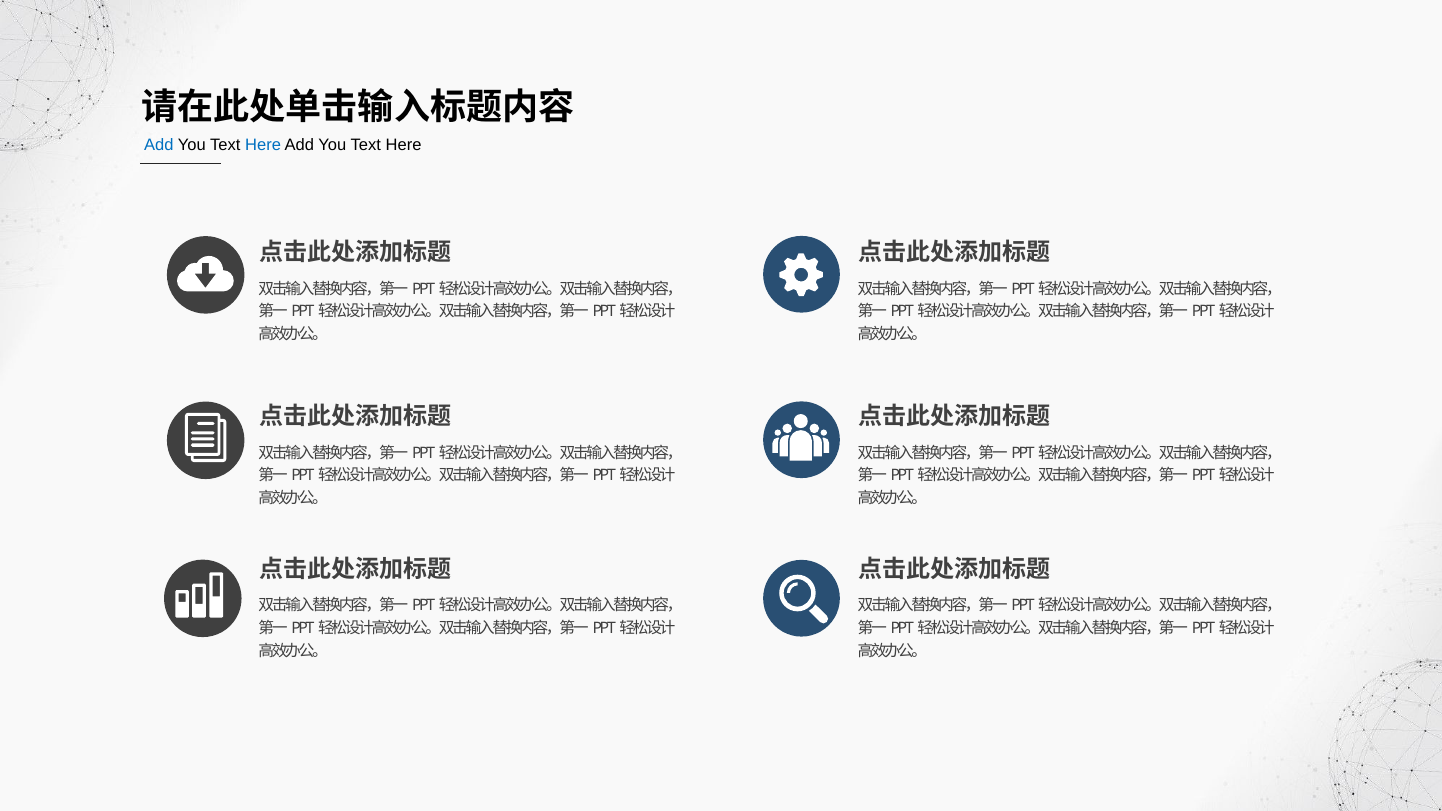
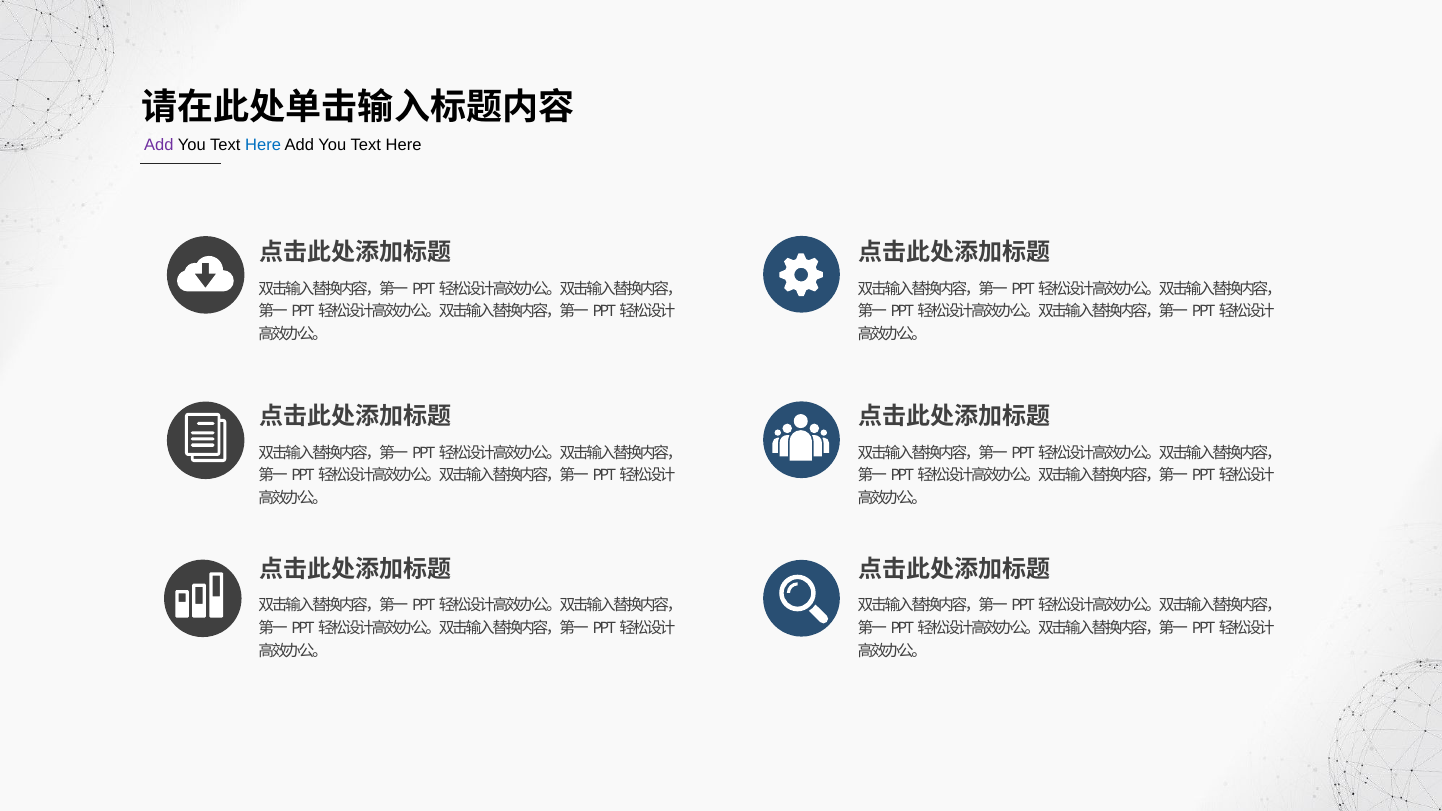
Add at (159, 145) colour: blue -> purple
